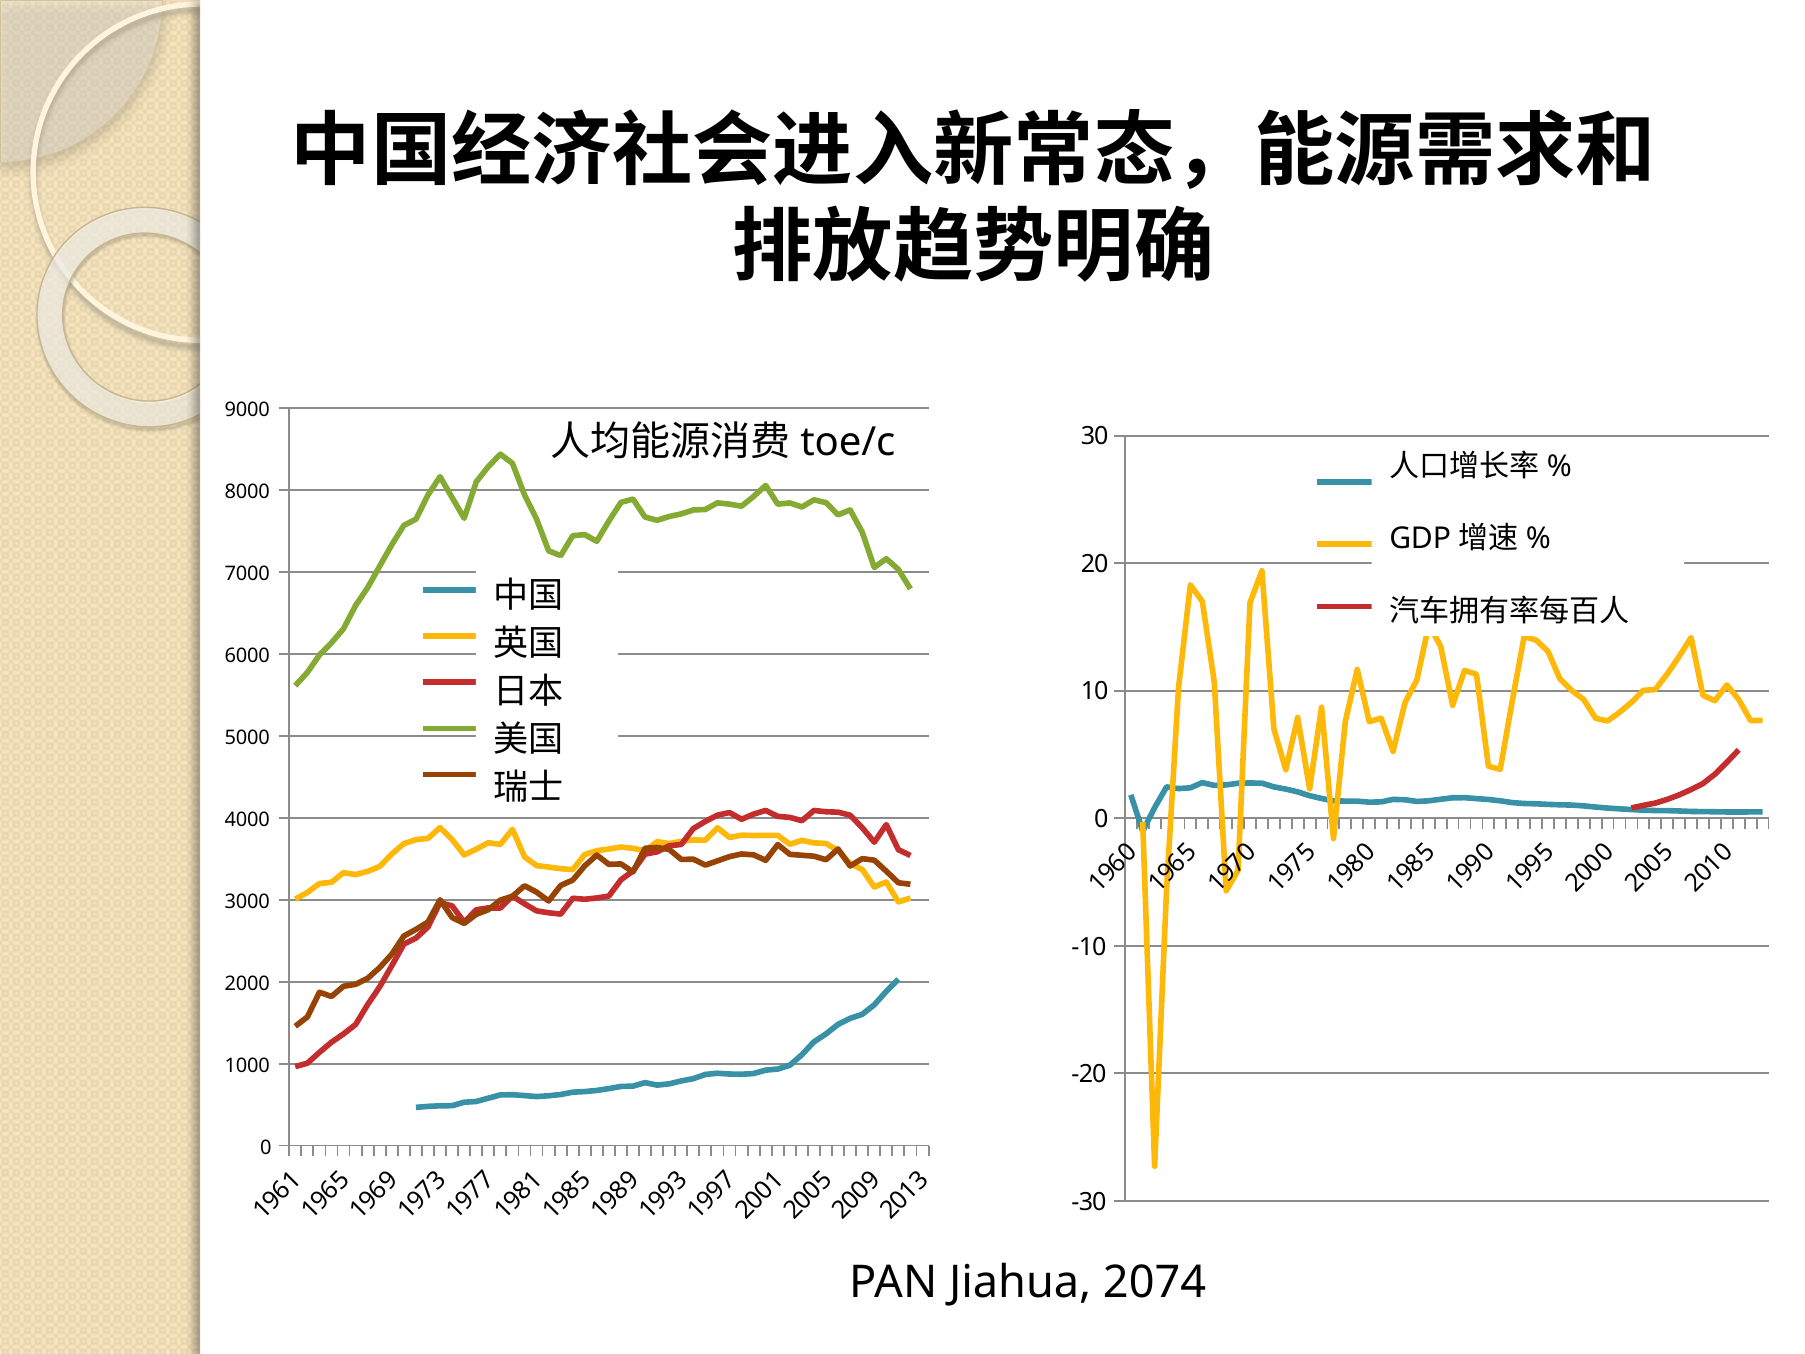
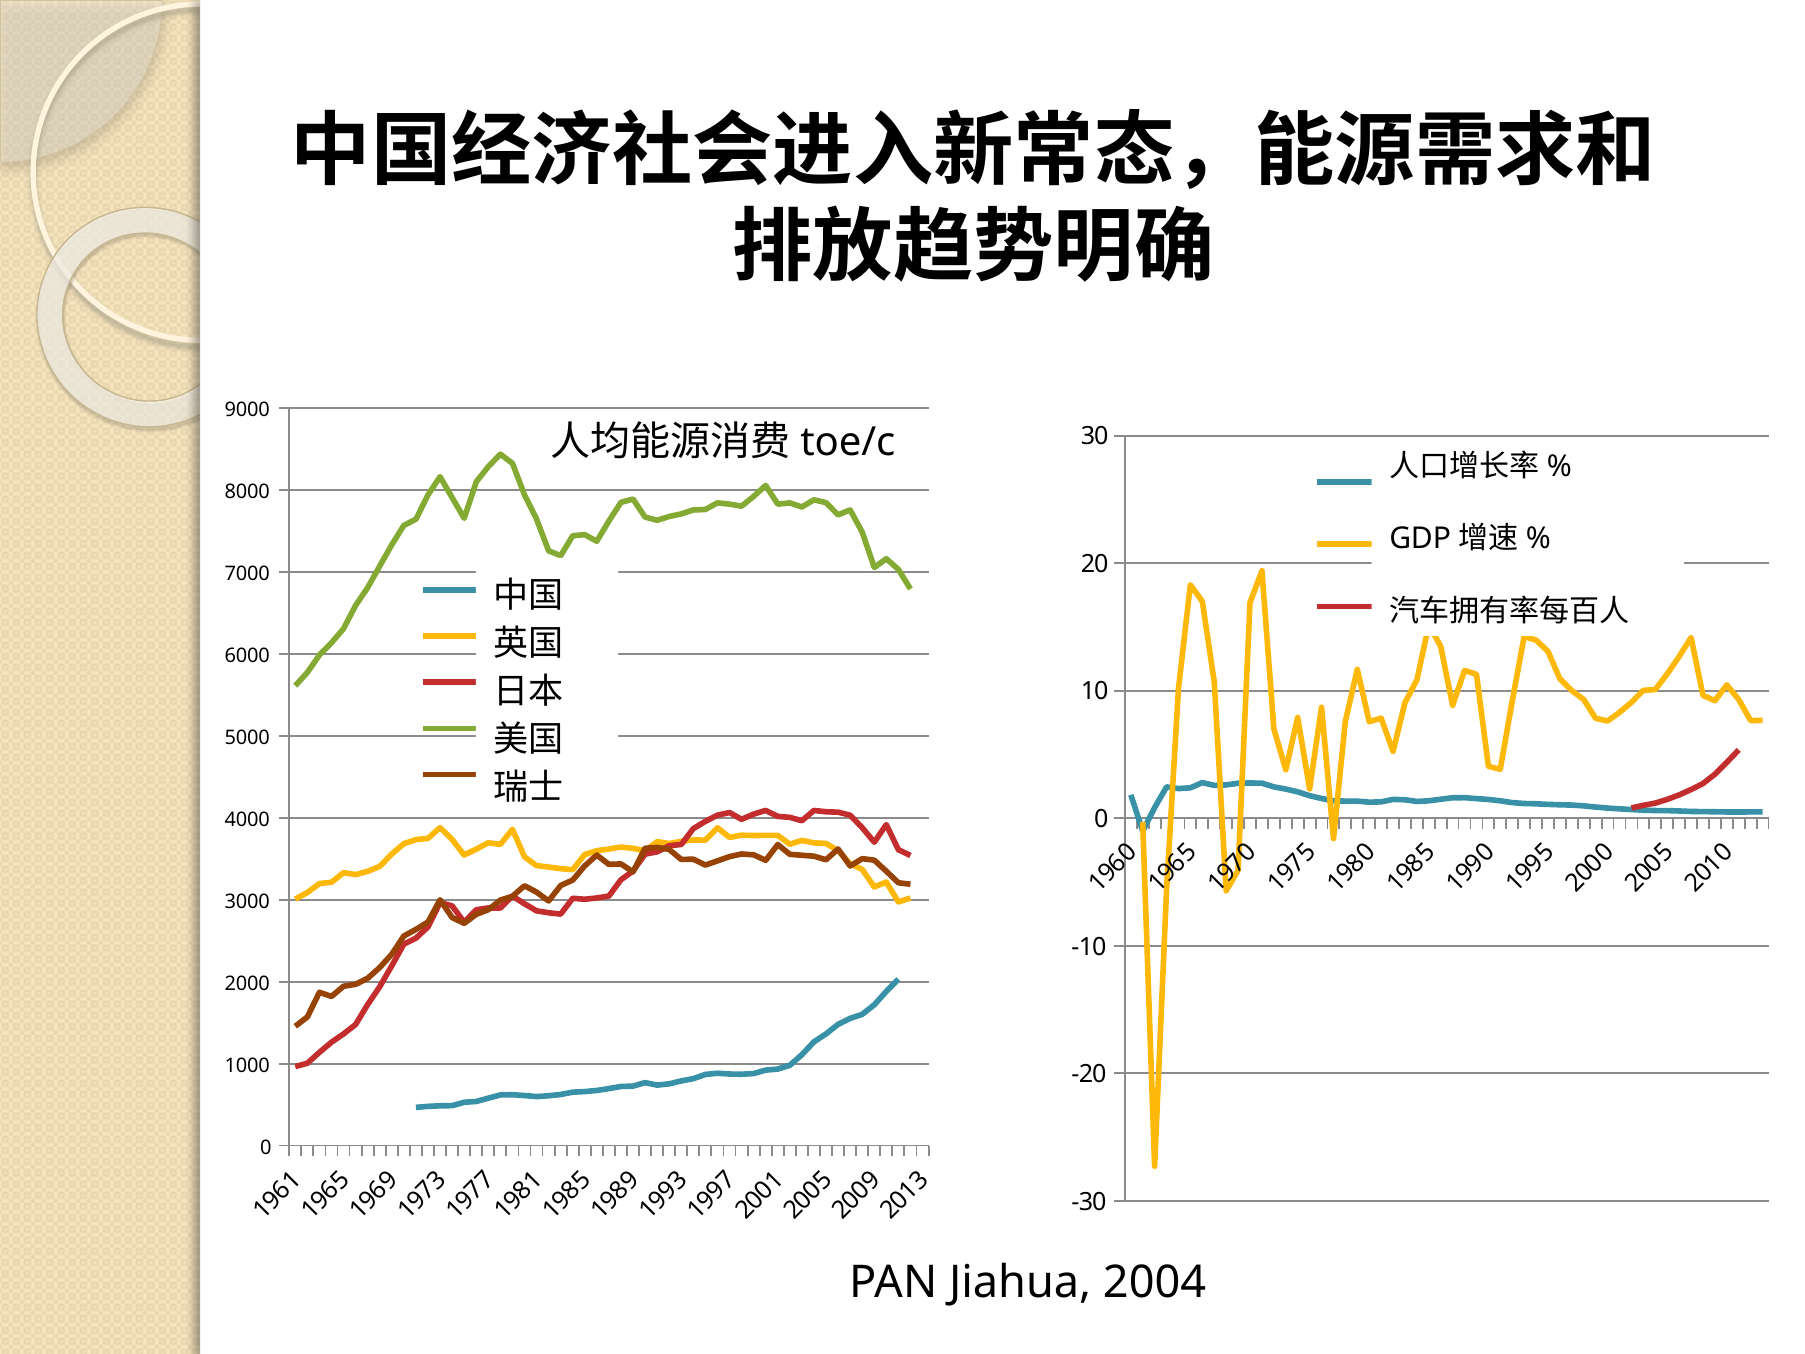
2074: 2074 -> 2004
